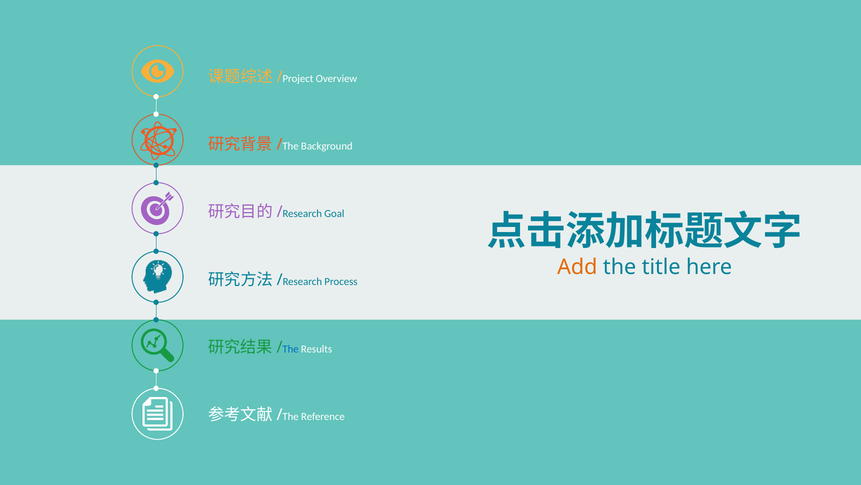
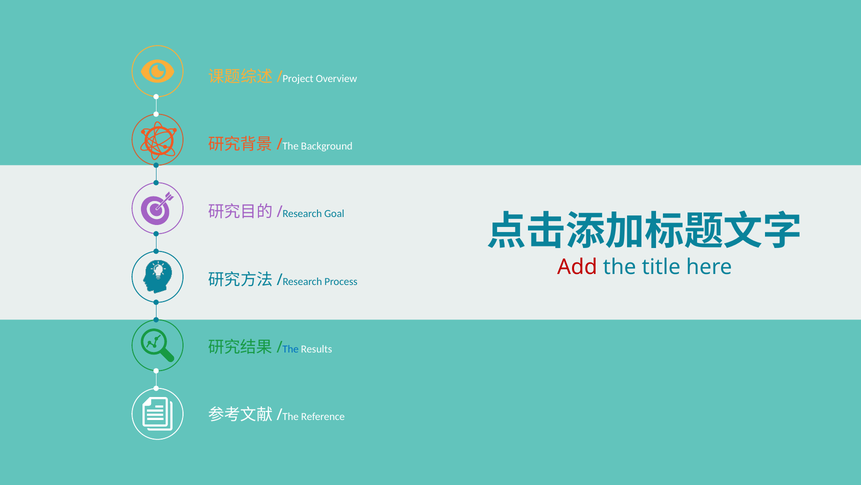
Add colour: orange -> red
